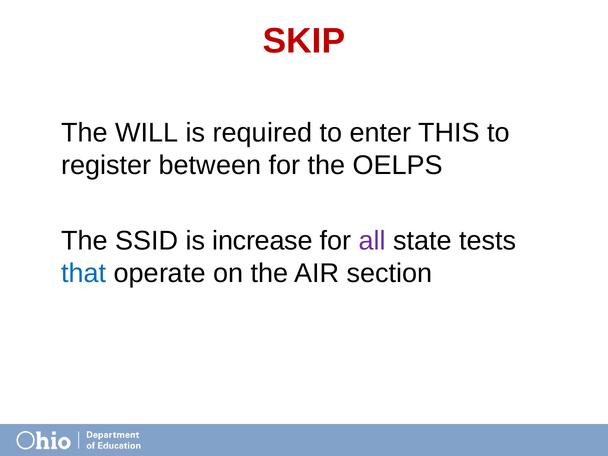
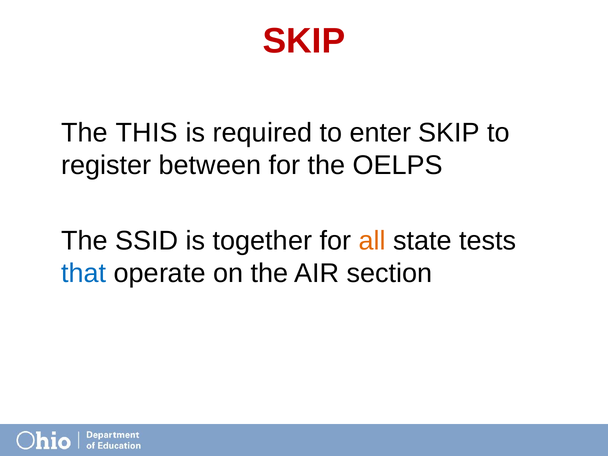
WILL: WILL -> THIS
enter THIS: THIS -> SKIP
increase: increase -> together
all colour: purple -> orange
